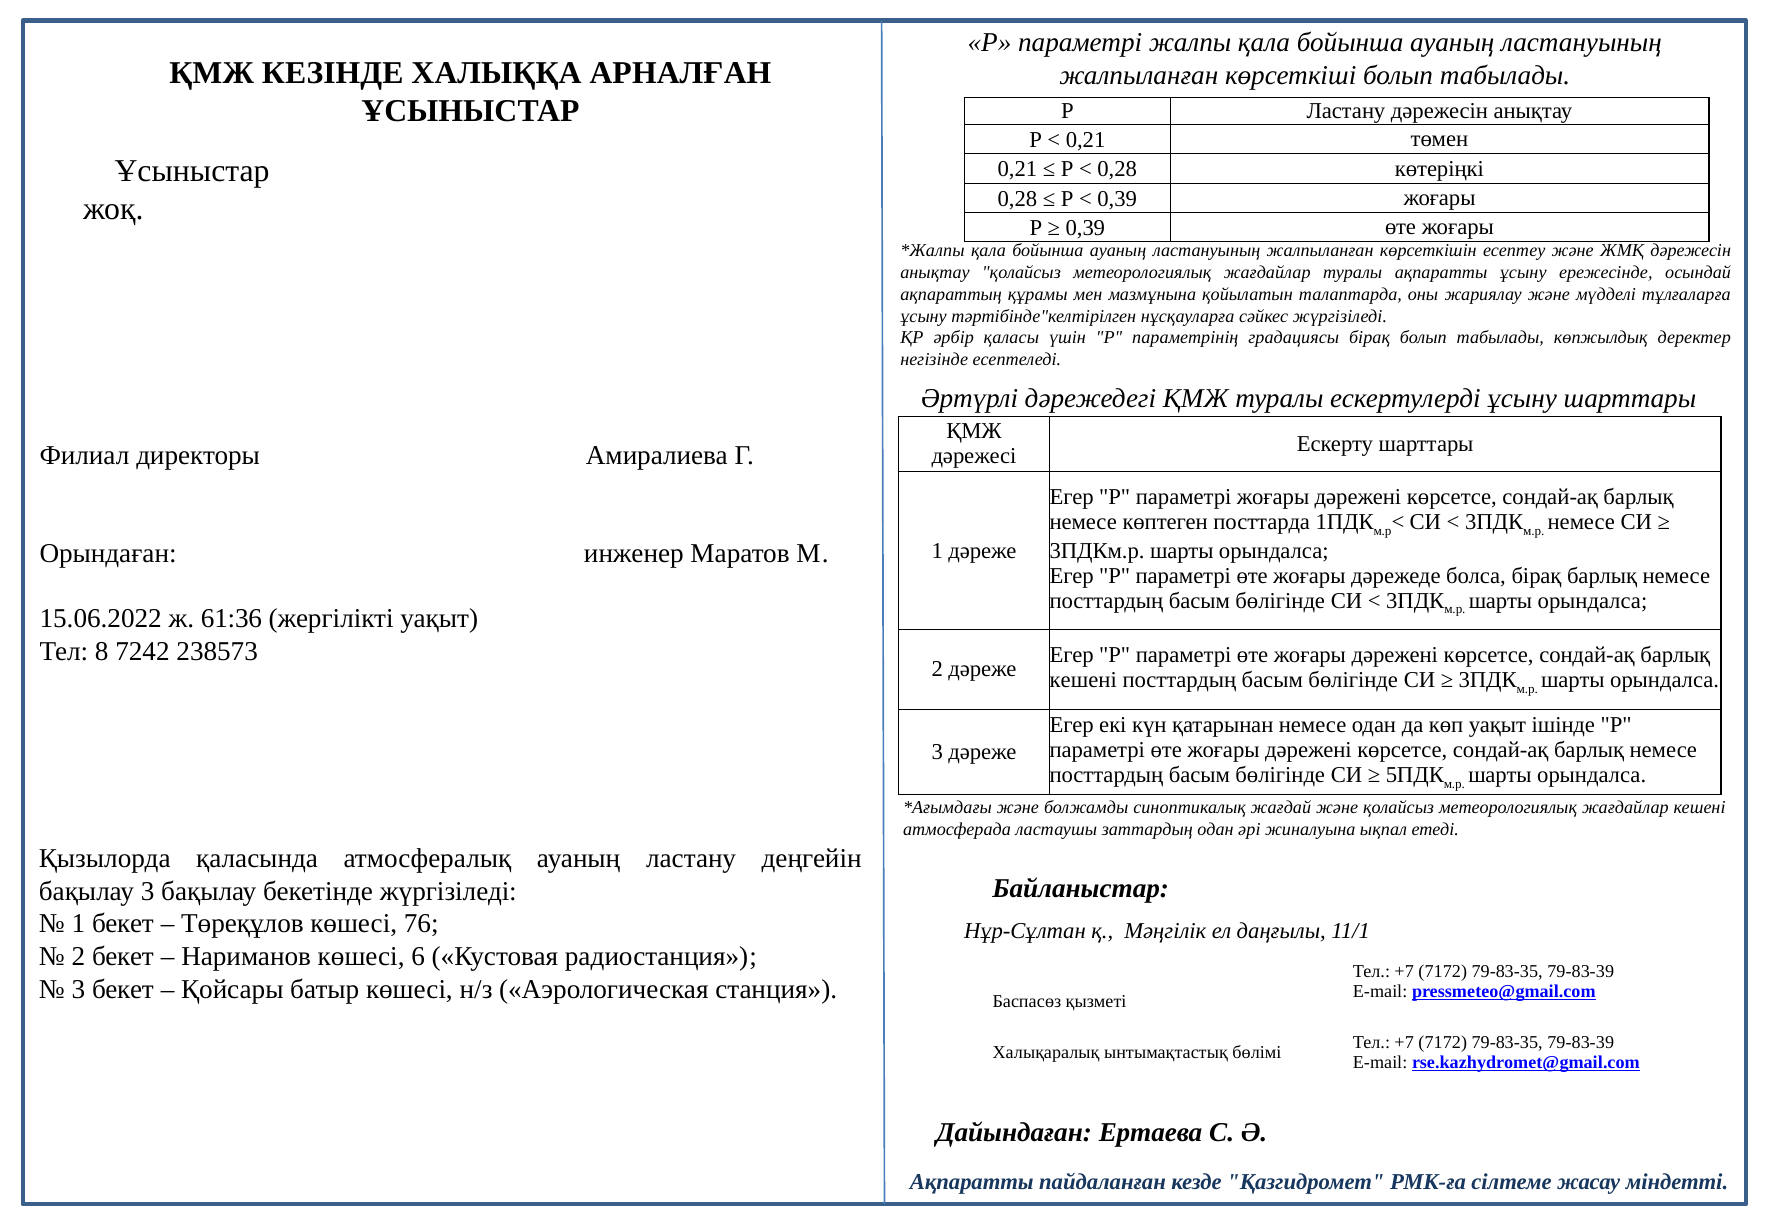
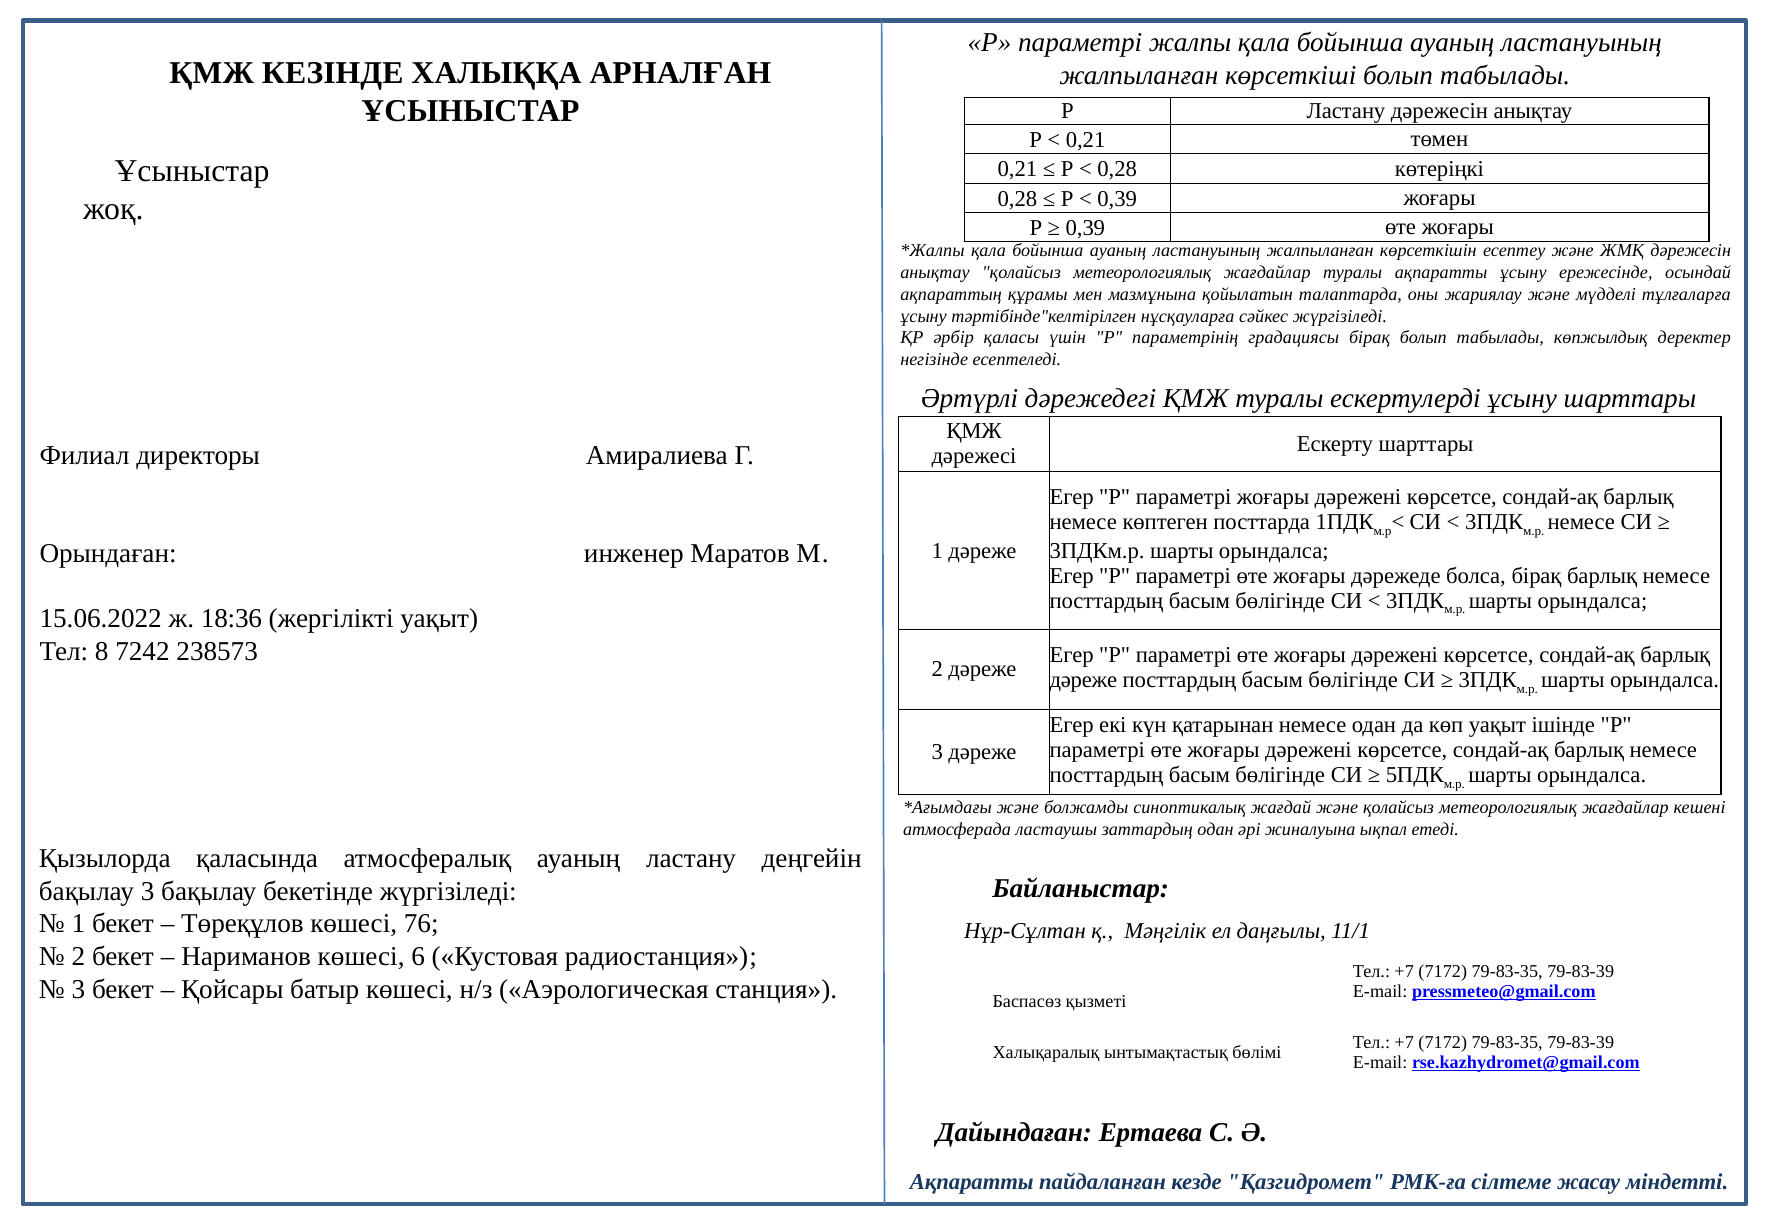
61:36: 61:36 -> 18:36
кешені at (1083, 680): кешені -> дәреже
